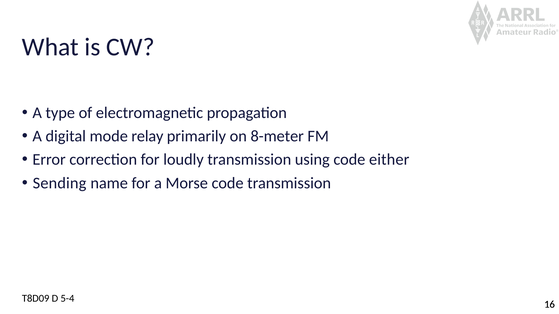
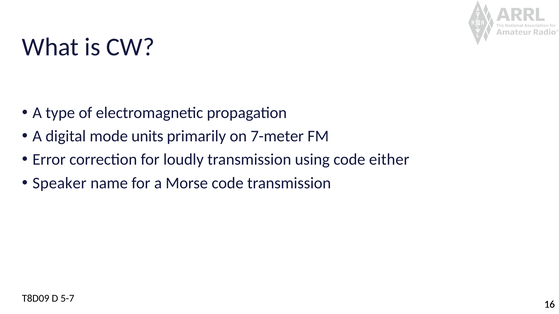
relay: relay -> units
8-meter: 8-meter -> 7-meter
Sending: Sending -> Speaker
5-4: 5-4 -> 5-7
